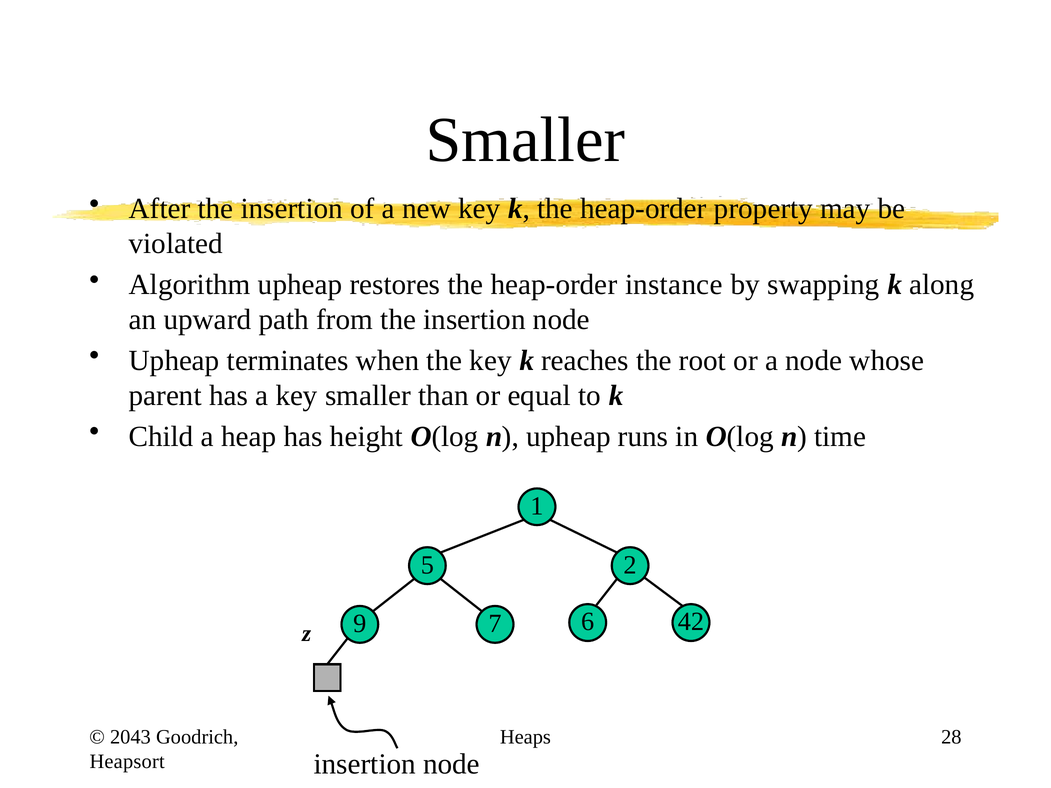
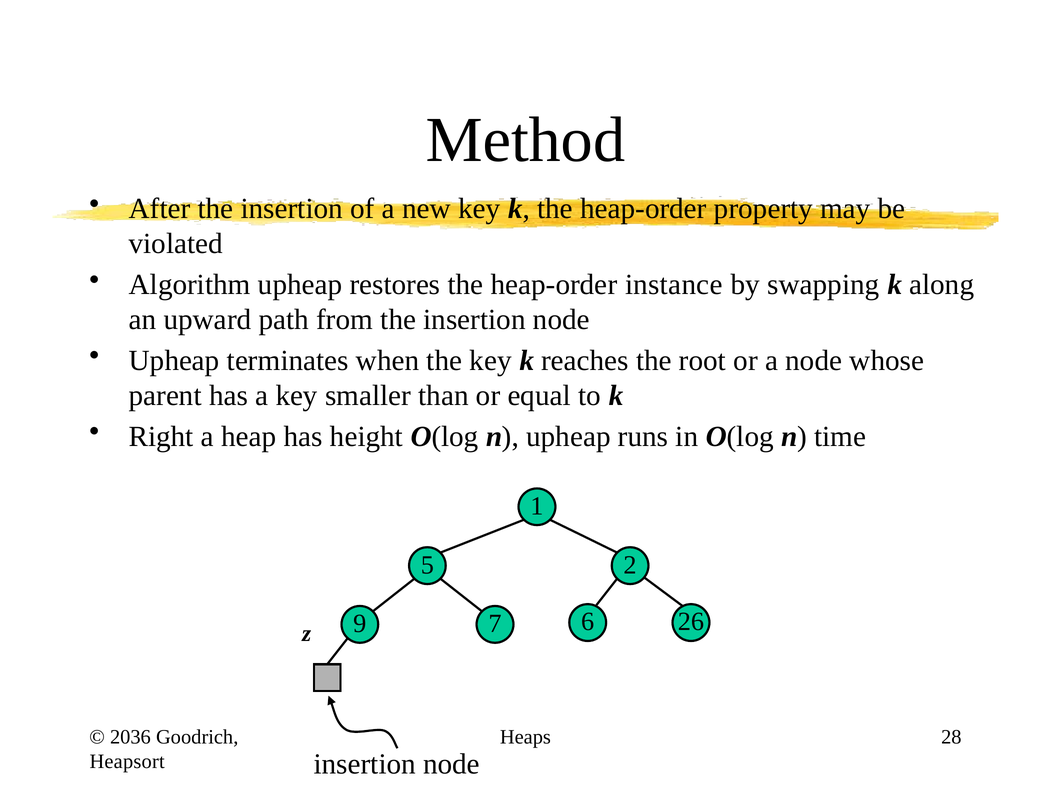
Smaller at (525, 140): Smaller -> Method
Child: Child -> Right
42: 42 -> 26
2043: 2043 -> 2036
